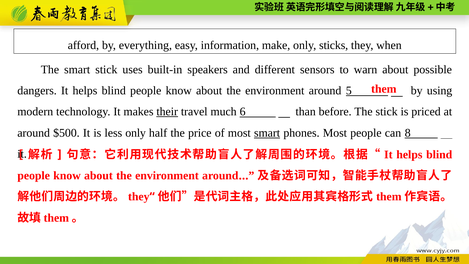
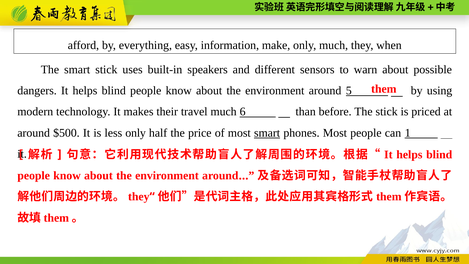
only sticks: sticks -> much
their underline: present -> none
8: 8 -> 1
